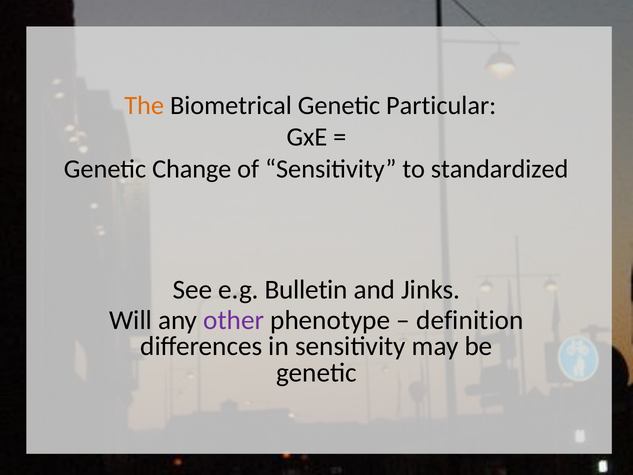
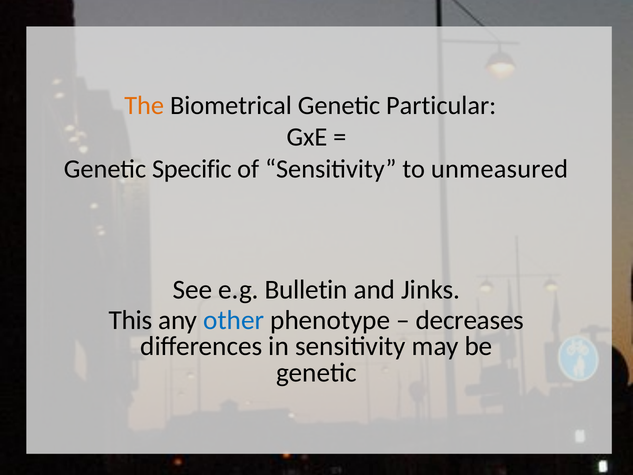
Change: Change -> Specific
standardized: standardized -> unmeasured
Will: Will -> This
other colour: purple -> blue
definition: definition -> decreases
